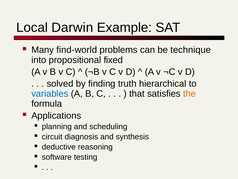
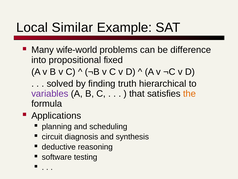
Darwin: Darwin -> Similar
find-world: find-world -> wife-world
technique: technique -> difference
variables colour: blue -> purple
